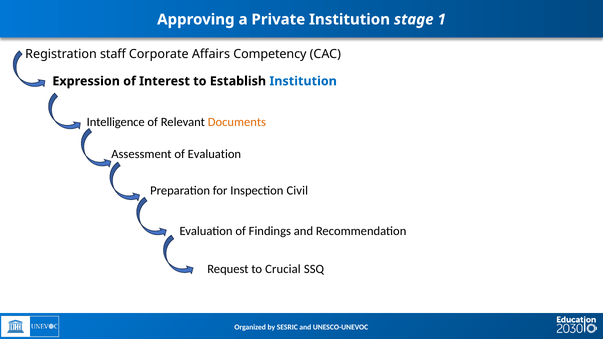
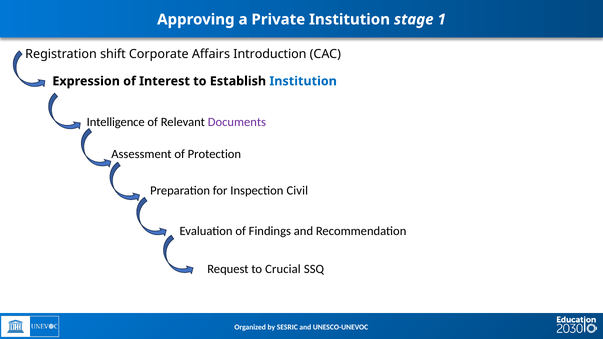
staff: staff -> shift
Competency: Competency -> Introduction
Documents colour: orange -> purple
of Evaluation: Evaluation -> Protection
